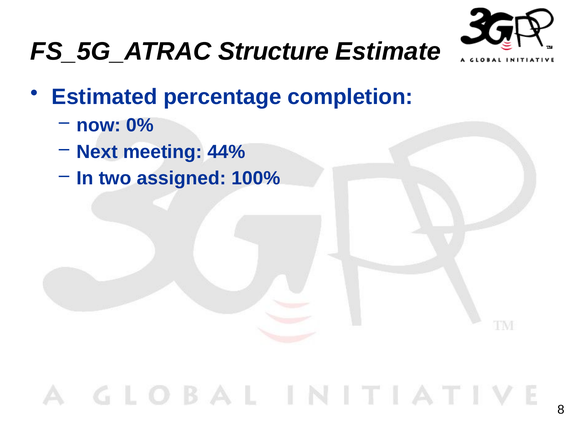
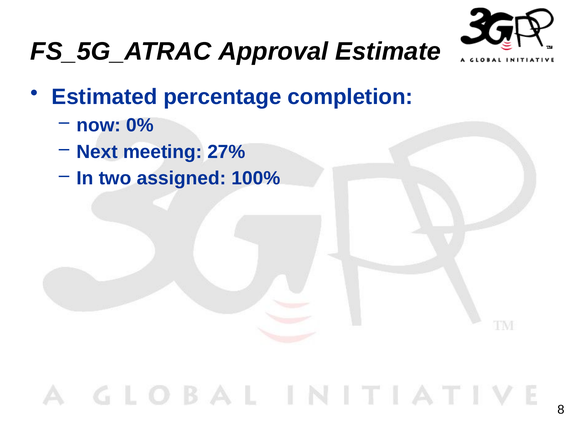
Structure: Structure -> Approval
44%: 44% -> 27%
